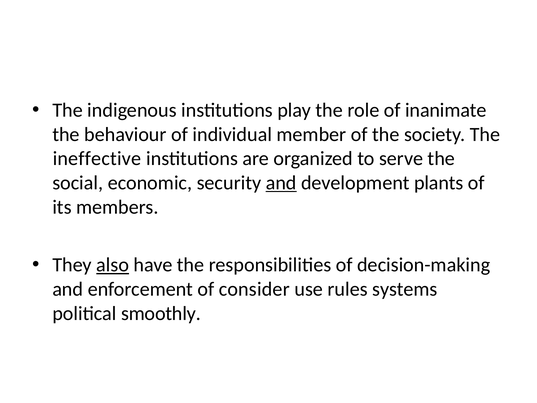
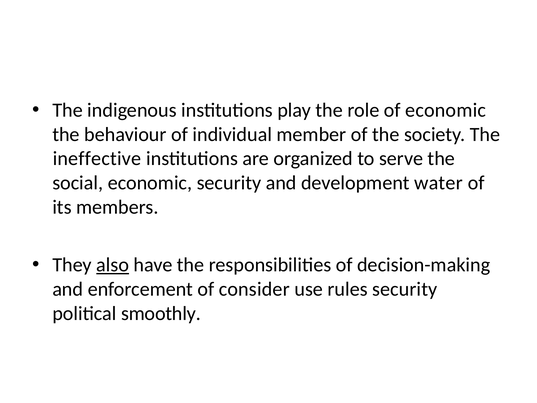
of inanimate: inanimate -> economic
and at (281, 183) underline: present -> none
plants: plants -> water
rules systems: systems -> security
